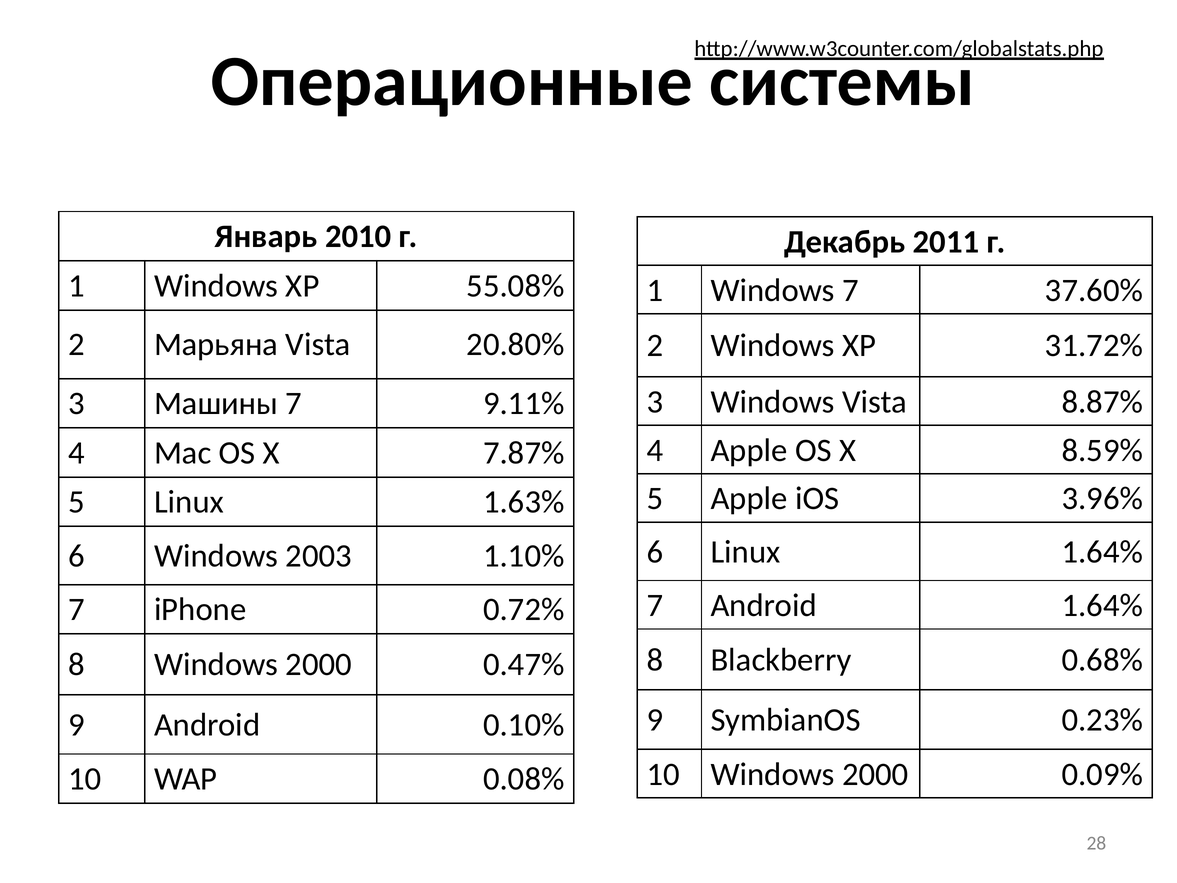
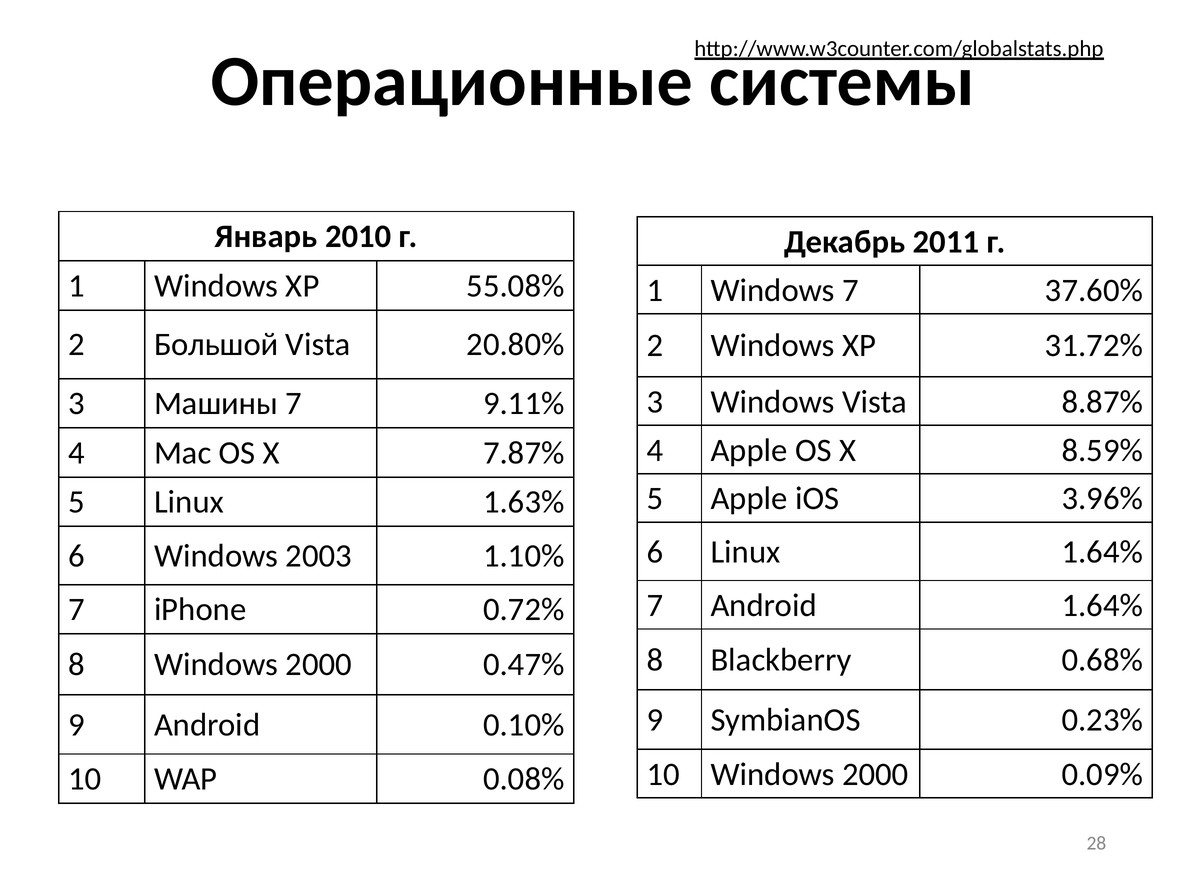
Марьяна: Марьяна -> Большой
